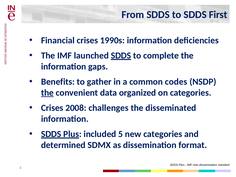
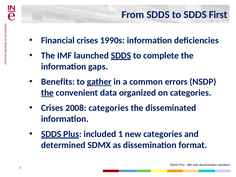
gather underline: none -> present
codes: codes -> errors
2008 challenges: challenges -> categories
5: 5 -> 1
